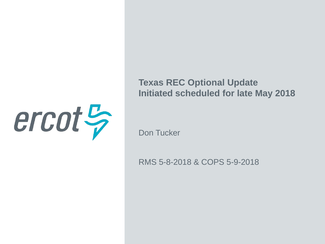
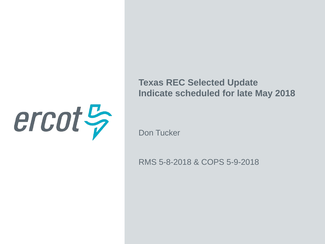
Optional: Optional -> Selected
Initiated: Initiated -> Indicate
